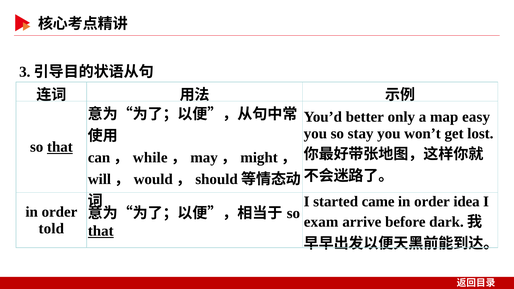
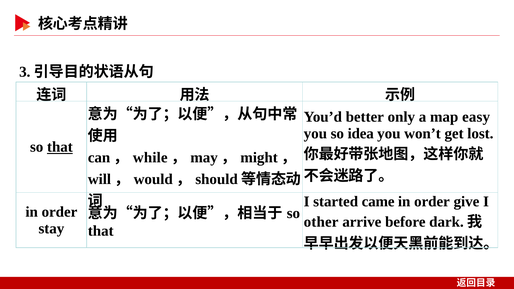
stay: stay -> idea
idea: idea -> give
exam: exam -> other
told: told -> stay
that at (101, 231) underline: present -> none
